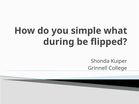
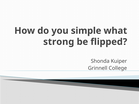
during: during -> strong
